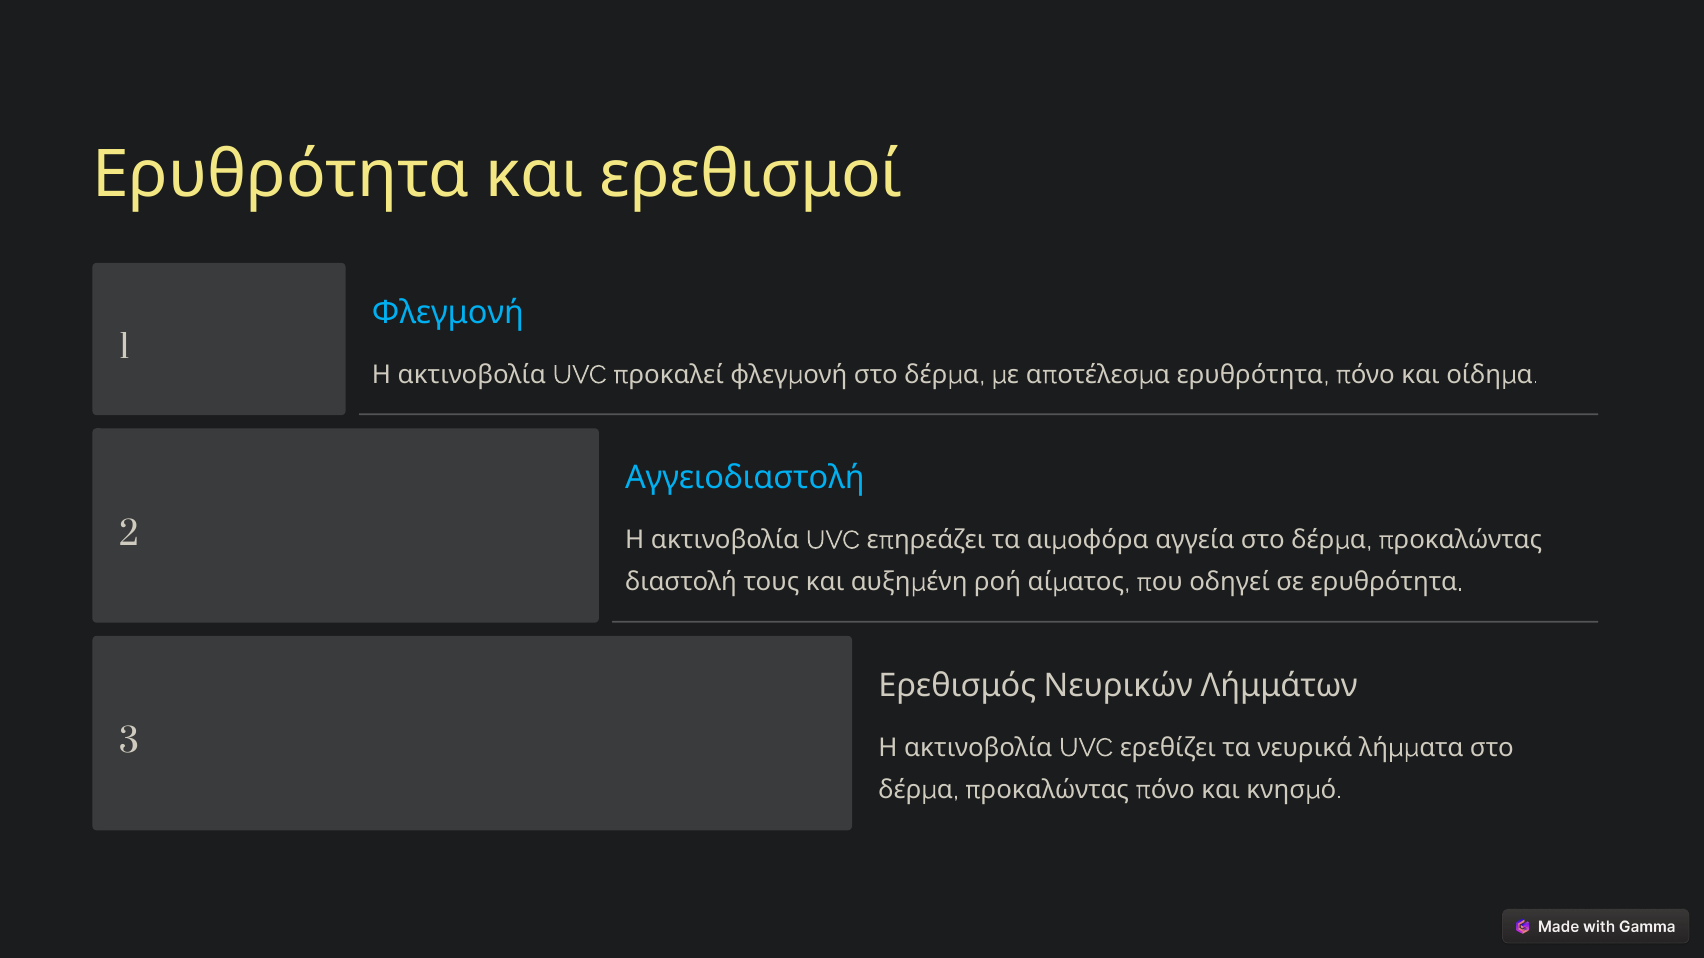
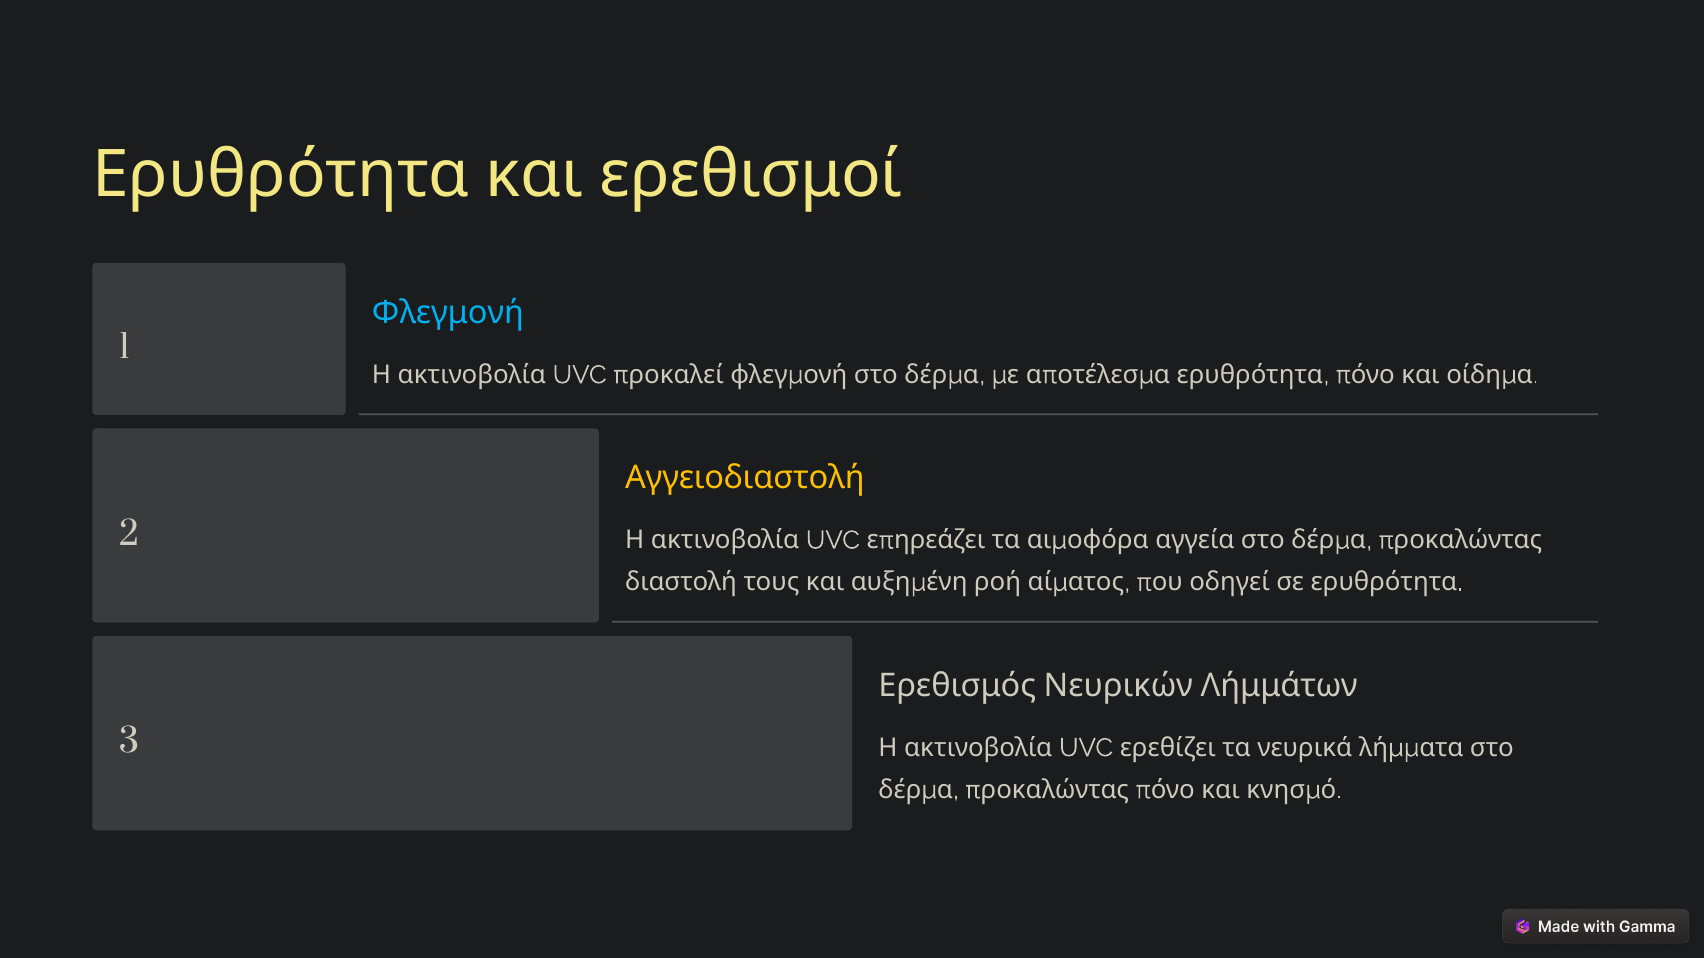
Αγγειοδιαστολή colour: light blue -> yellow
